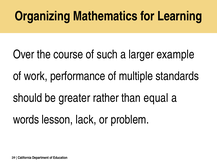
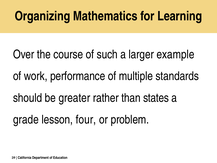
equal: equal -> states
words: words -> grade
lack: lack -> four
